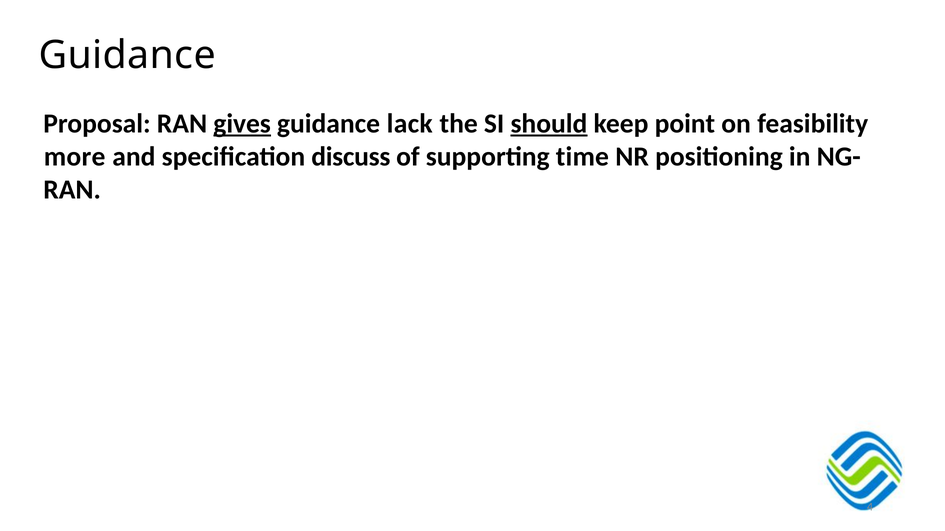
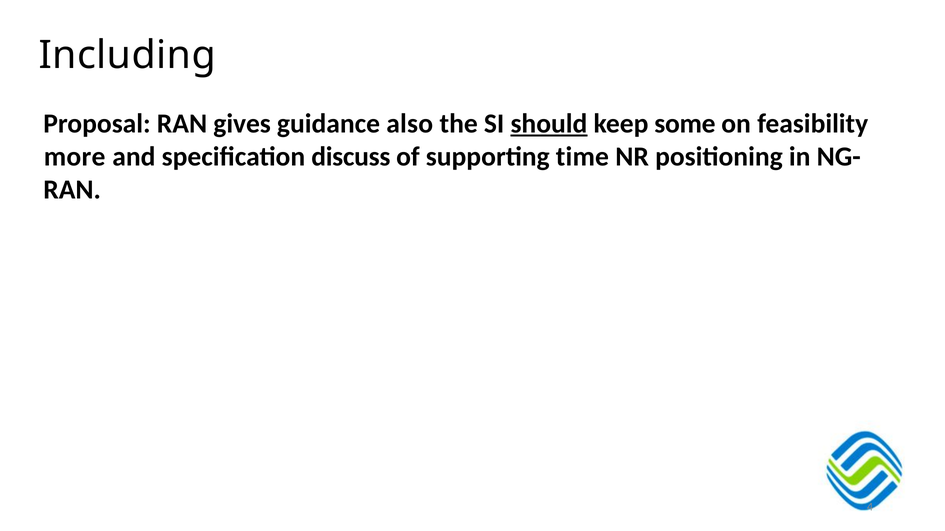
Guidance at (127, 55): Guidance -> Including
gives underline: present -> none
lack: lack -> also
point: point -> some
